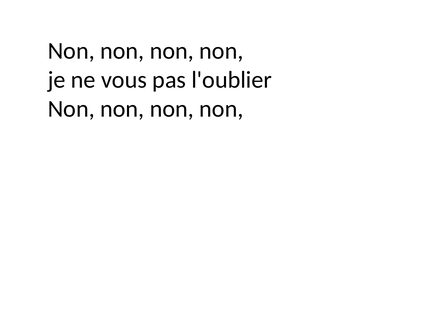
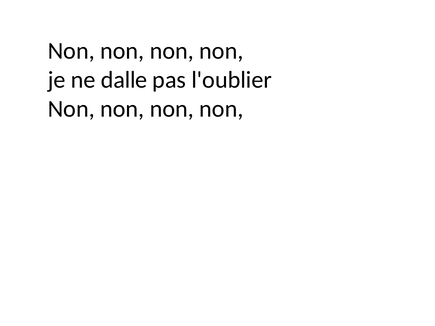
vous: vous -> dalle
